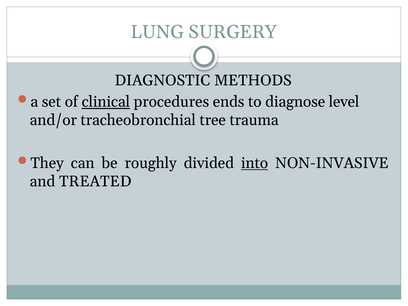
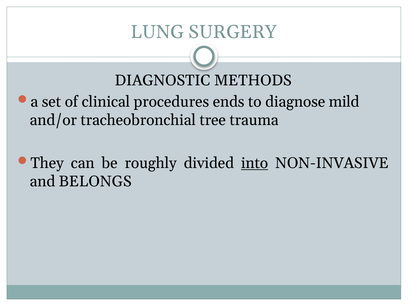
clinical underline: present -> none
level: level -> mild
TREATED: TREATED -> BELONGS
